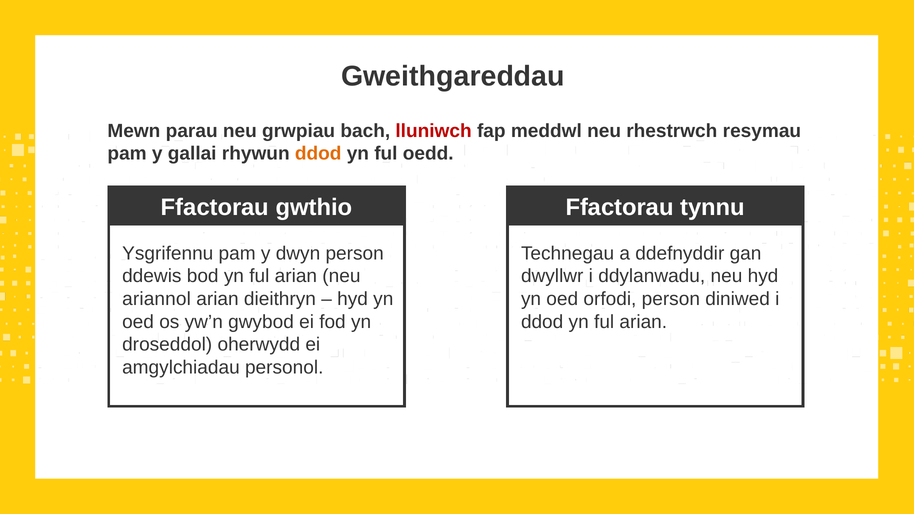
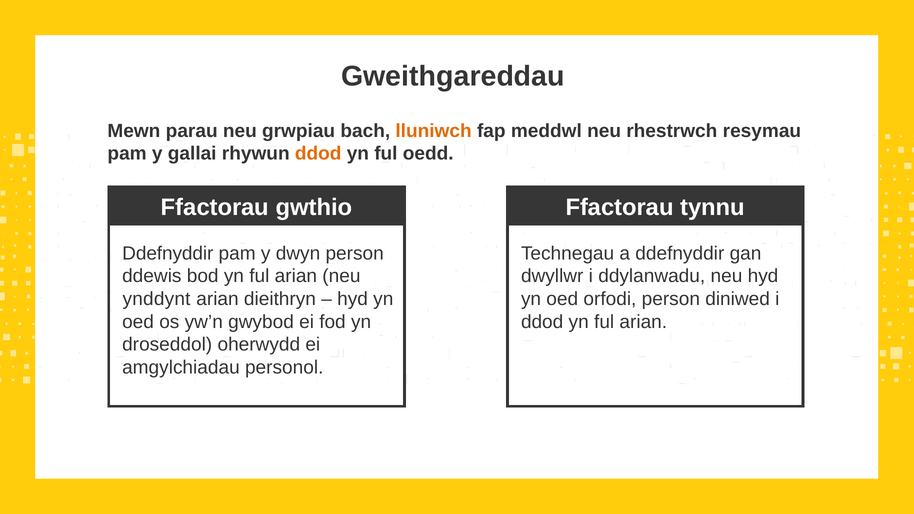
lluniwch colour: red -> orange
Ysgrifennu at (168, 253): Ysgrifennu -> Ddefnyddir
ariannol: ariannol -> ynddynt
